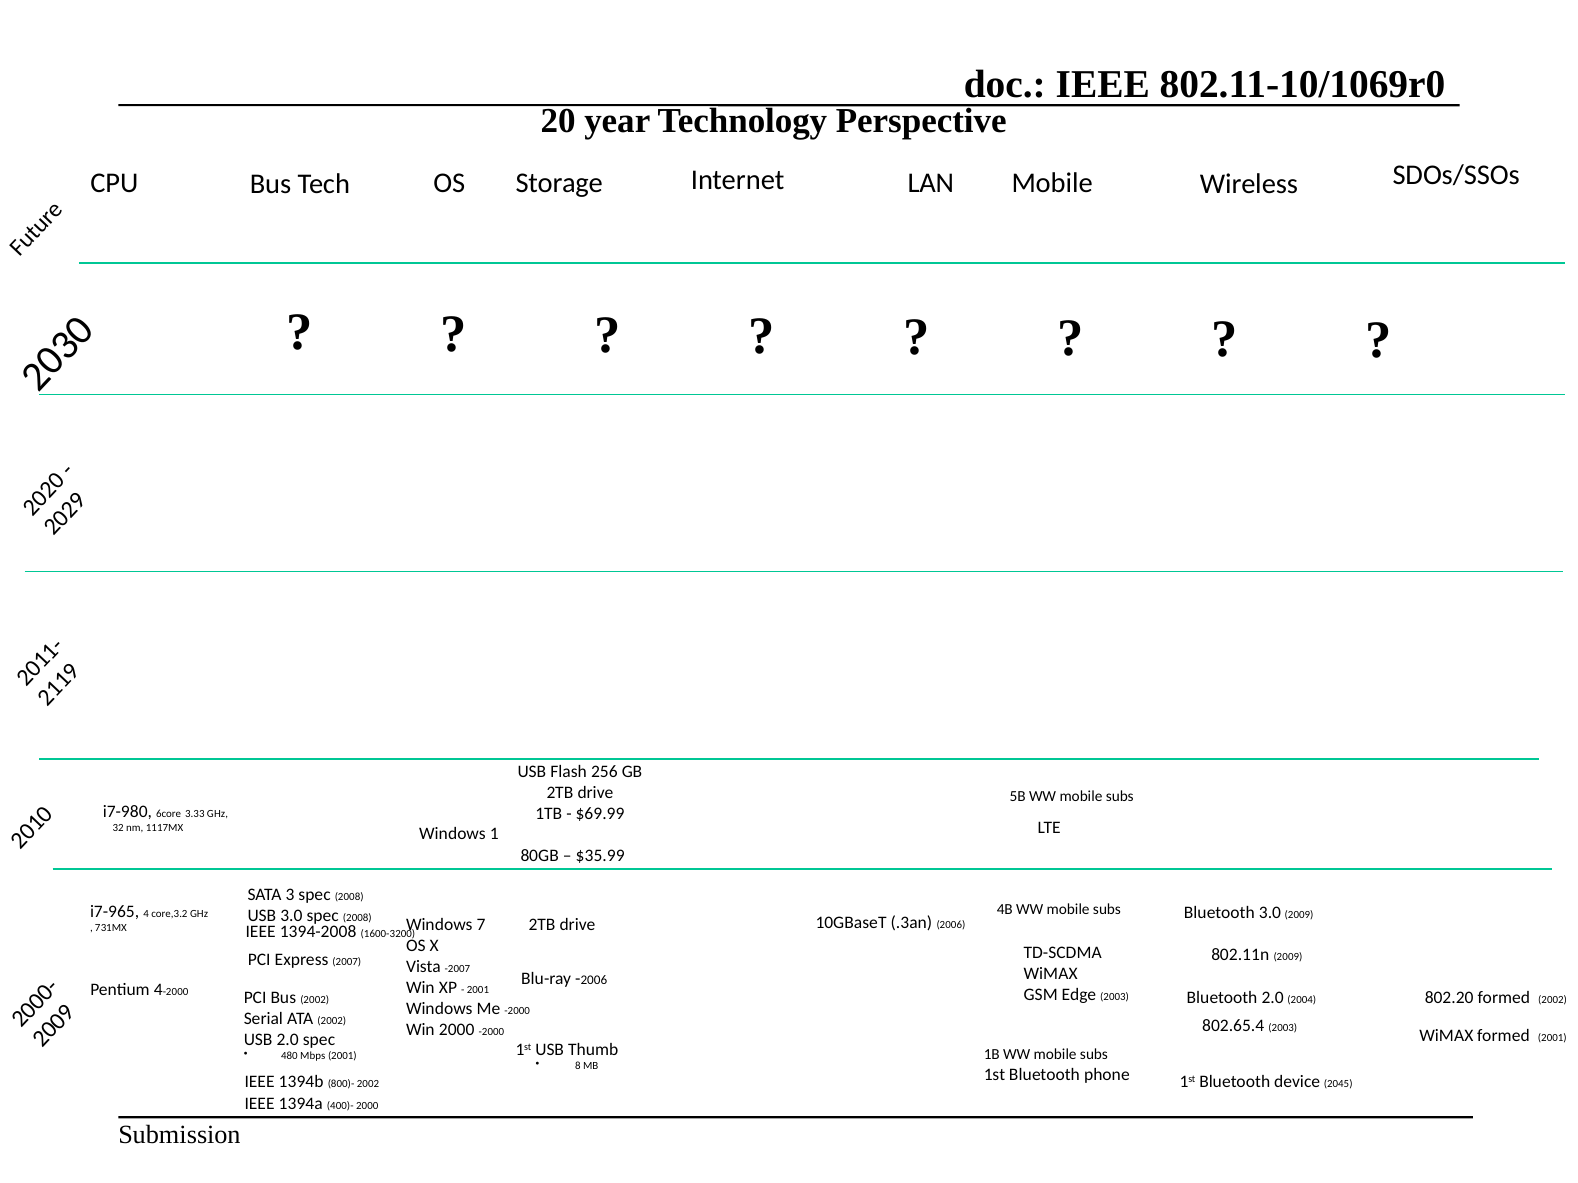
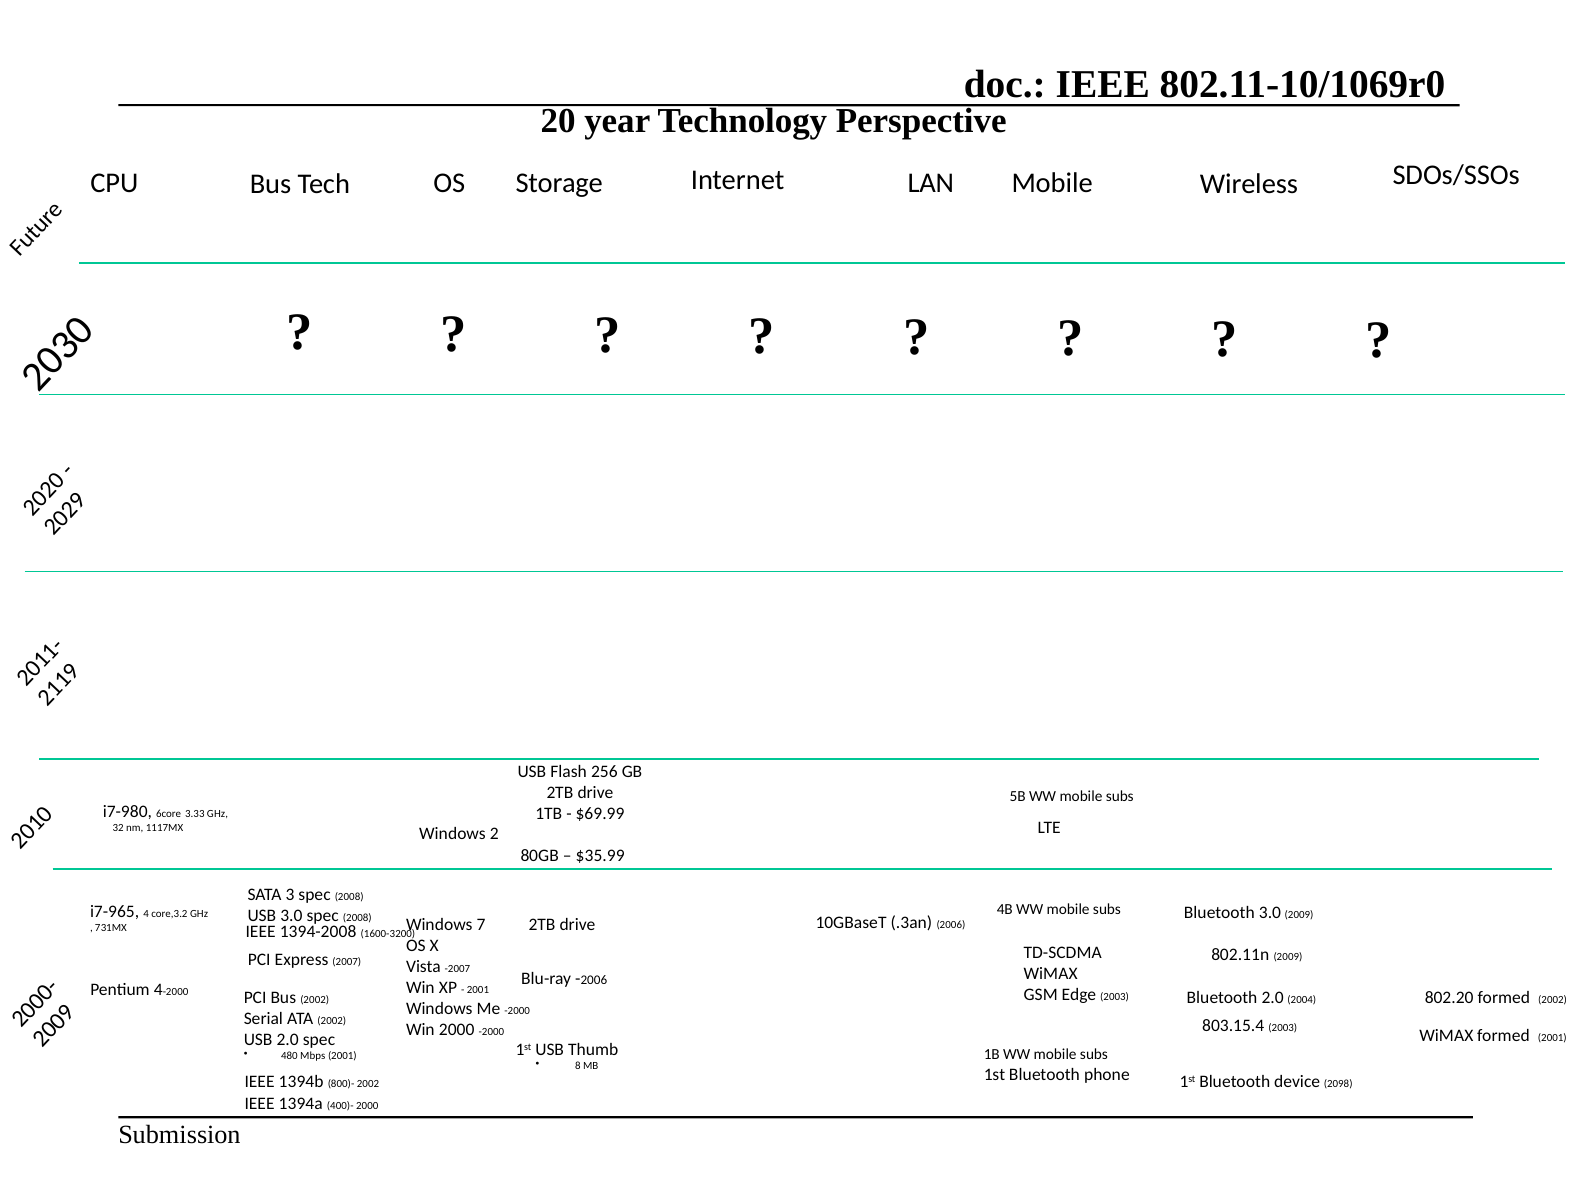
Windows 1: 1 -> 2
802.65.4: 802.65.4 -> 803.15.4
2045: 2045 -> 2098
